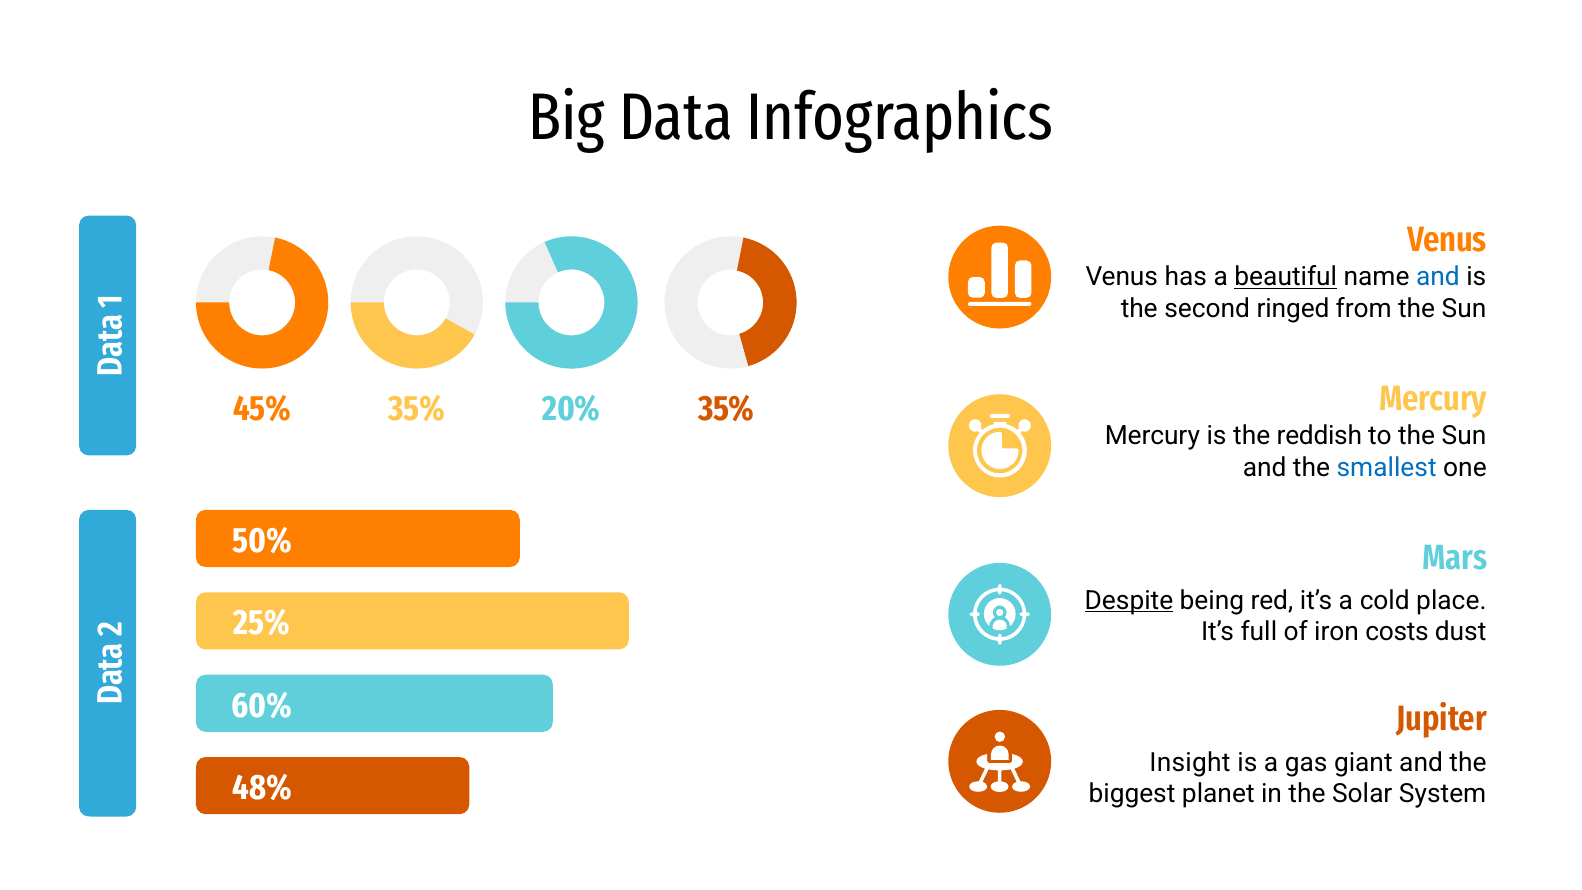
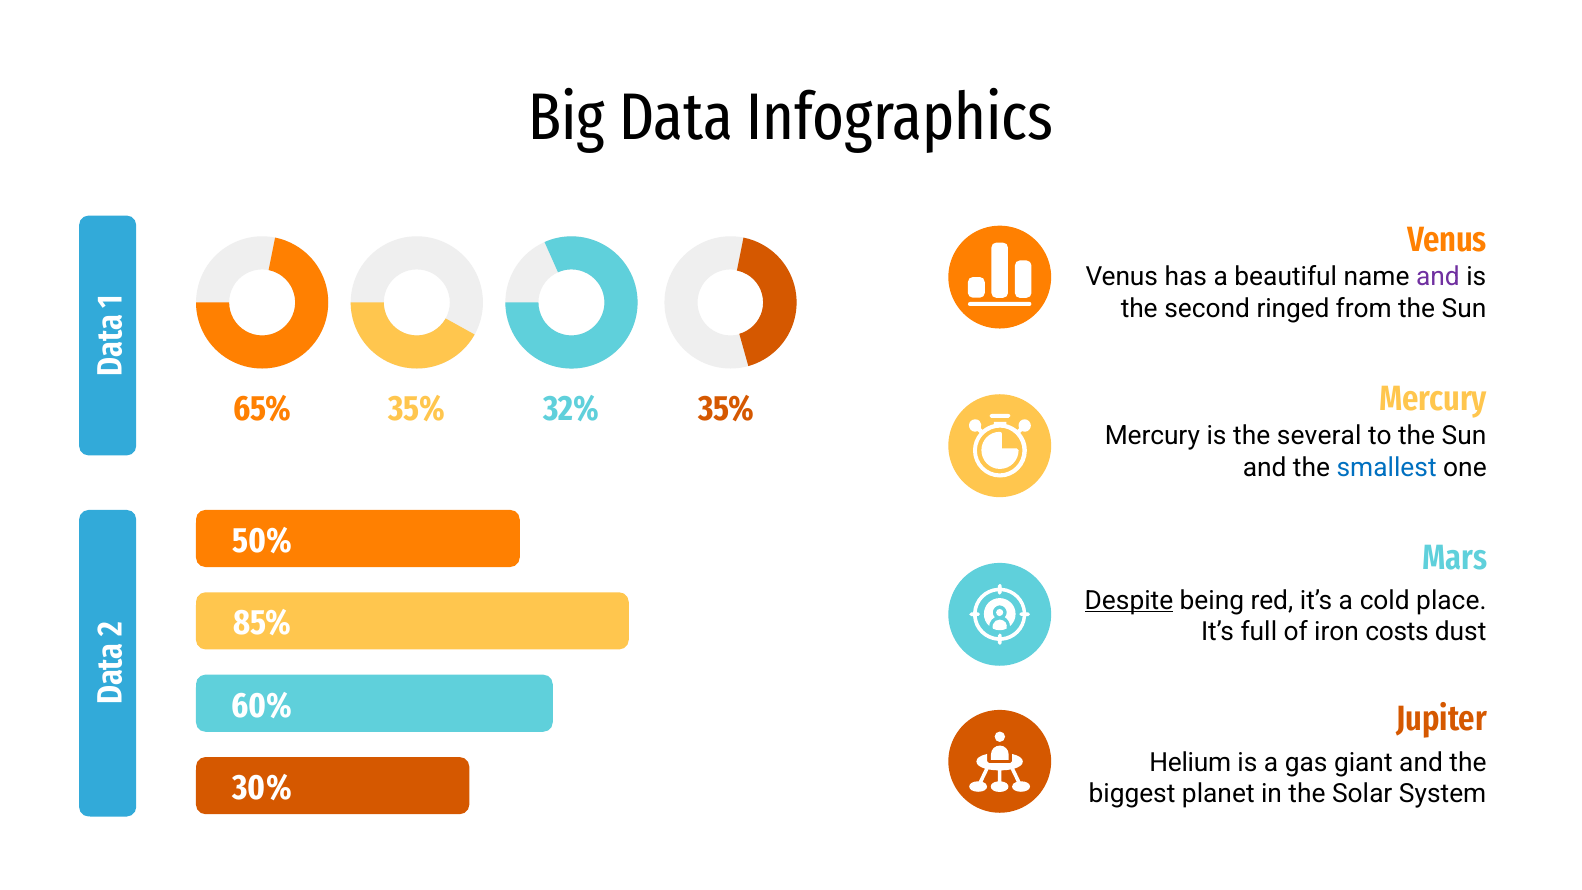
beautiful underline: present -> none
and at (1438, 277) colour: blue -> purple
45%: 45% -> 65%
20%: 20% -> 32%
reddish: reddish -> several
25%: 25% -> 85%
Insight: Insight -> Helium
48%: 48% -> 30%
